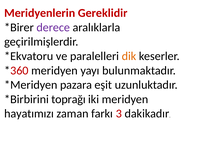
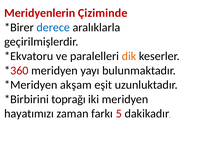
Gereklidir: Gereklidir -> Çiziminde
derece colour: purple -> blue
pazara: pazara -> akşam
3: 3 -> 5
